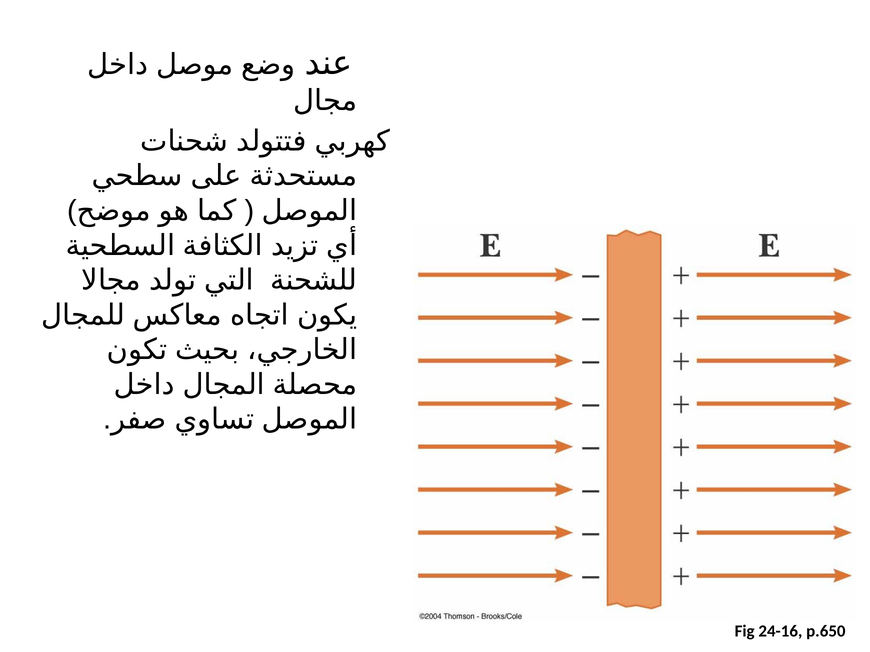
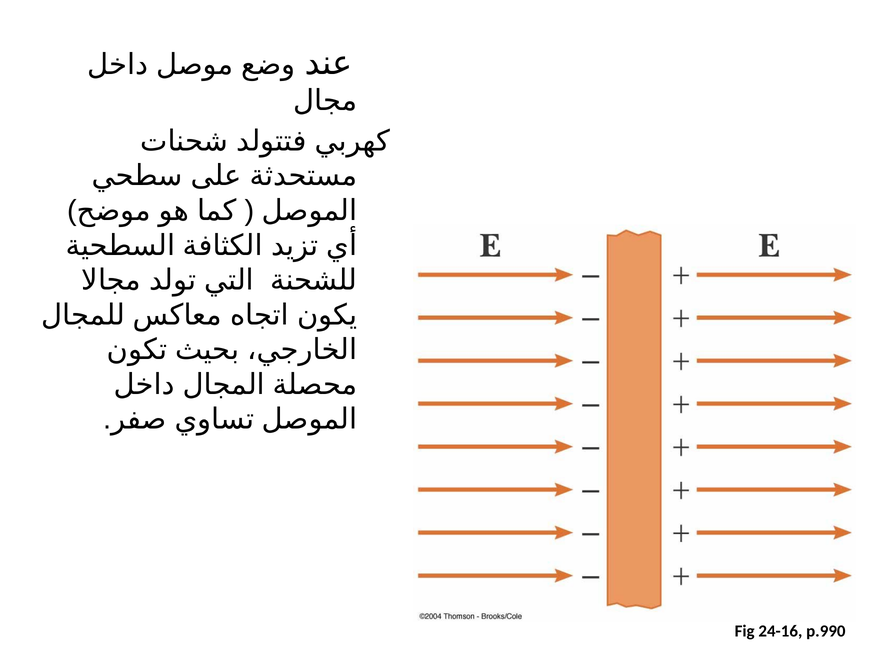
p.650: p.650 -> p.990
